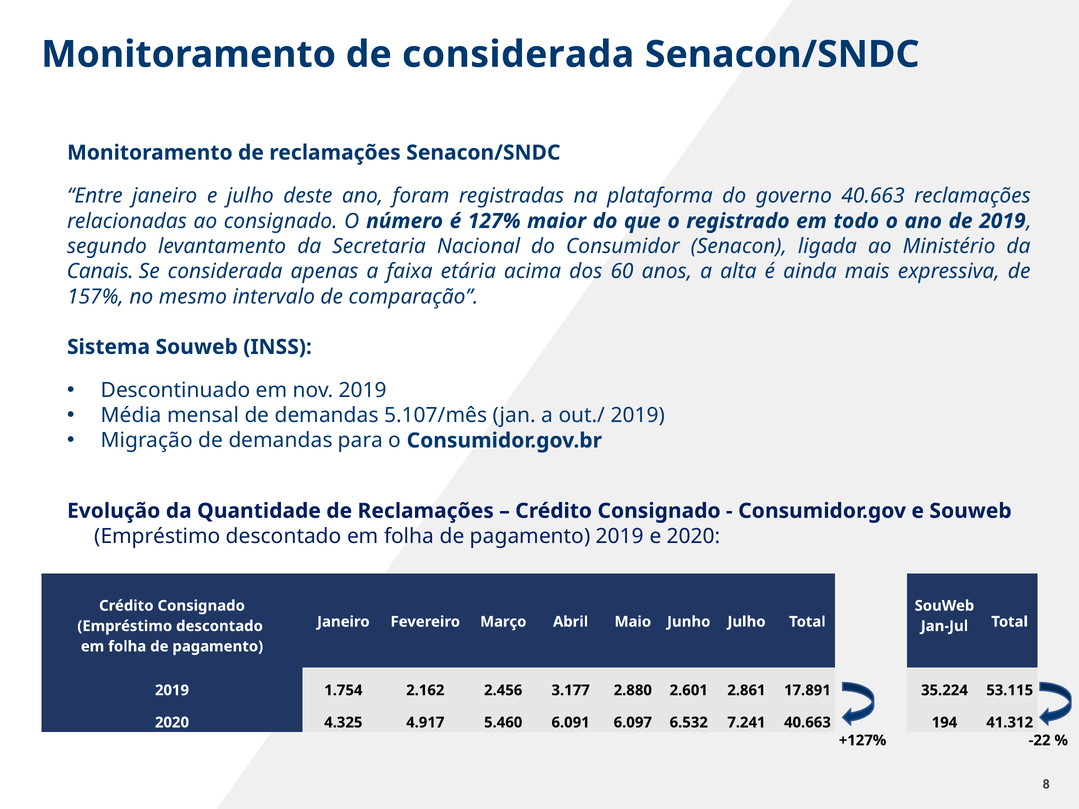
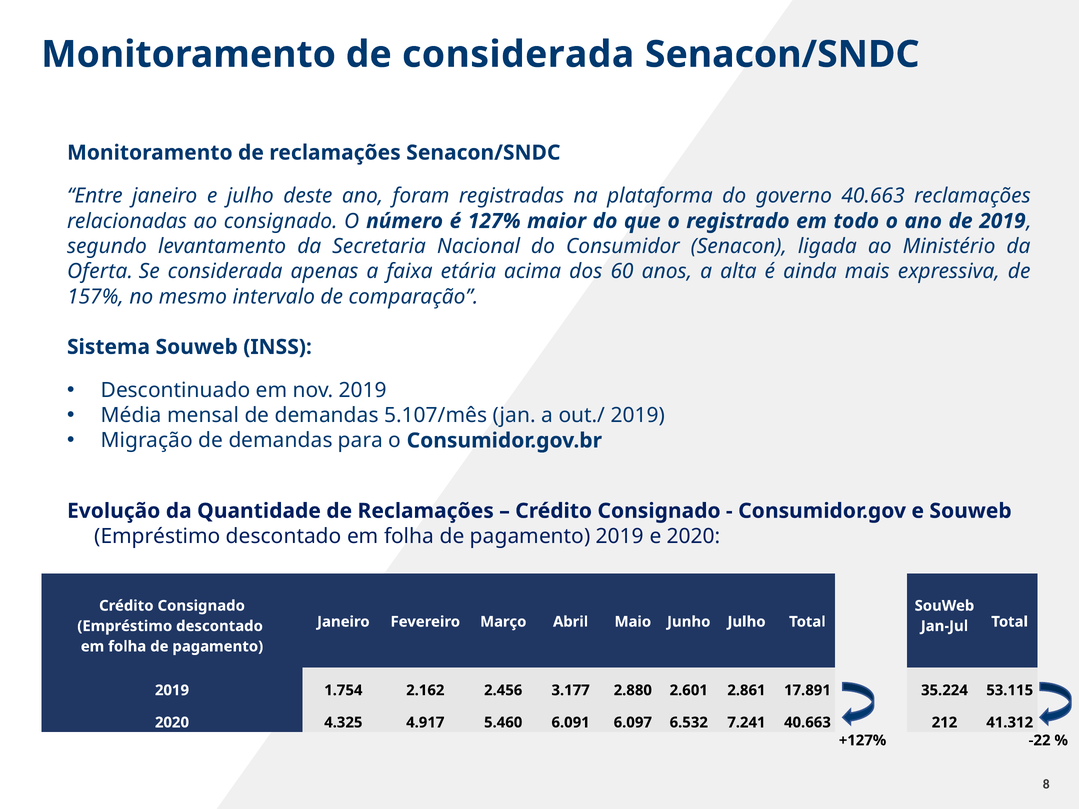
Canais: Canais -> Oferta
194: 194 -> 212
